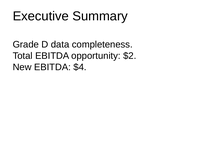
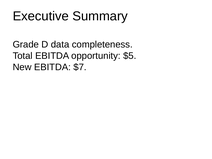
$2: $2 -> $5
$4: $4 -> $7
